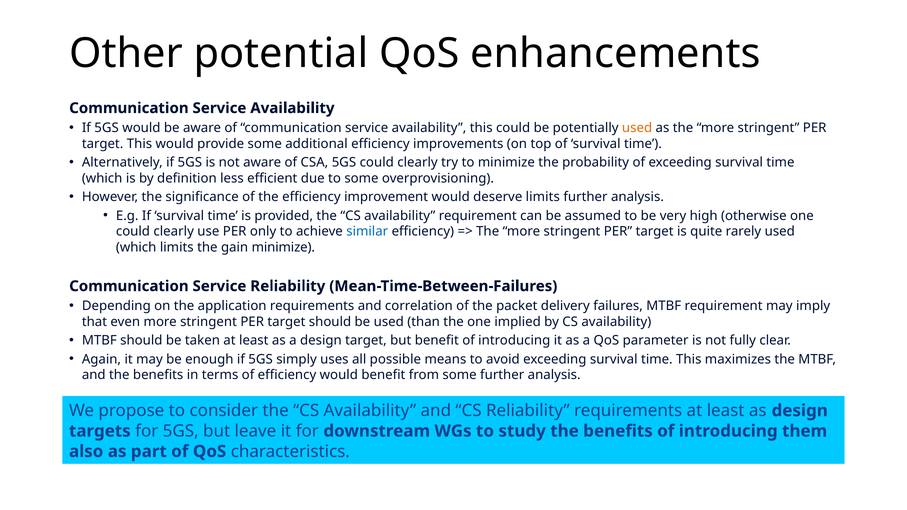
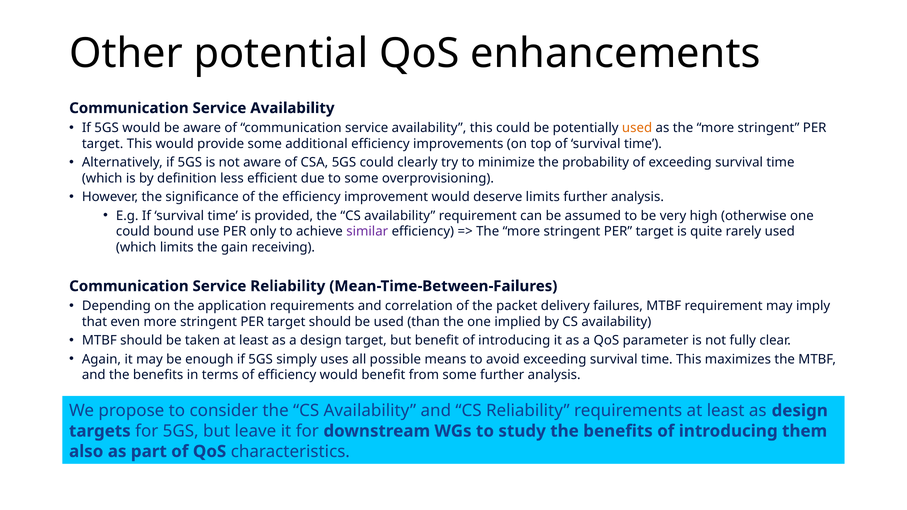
clearly at (174, 232): clearly -> bound
similar colour: blue -> purple
gain minimize: minimize -> receiving
